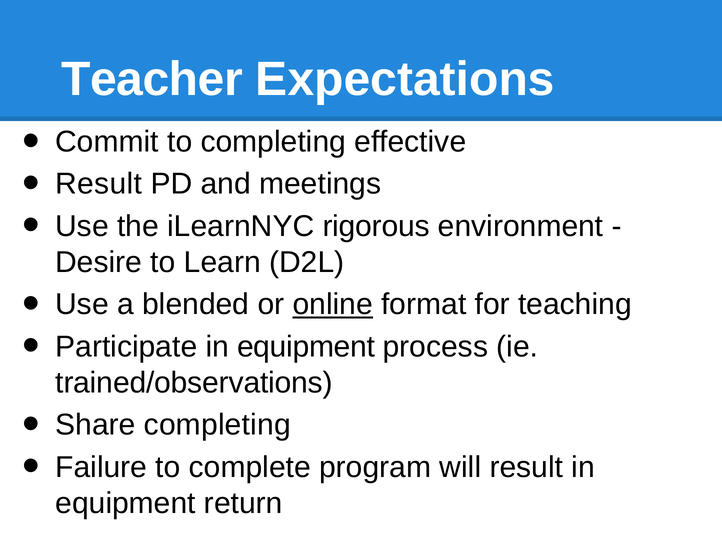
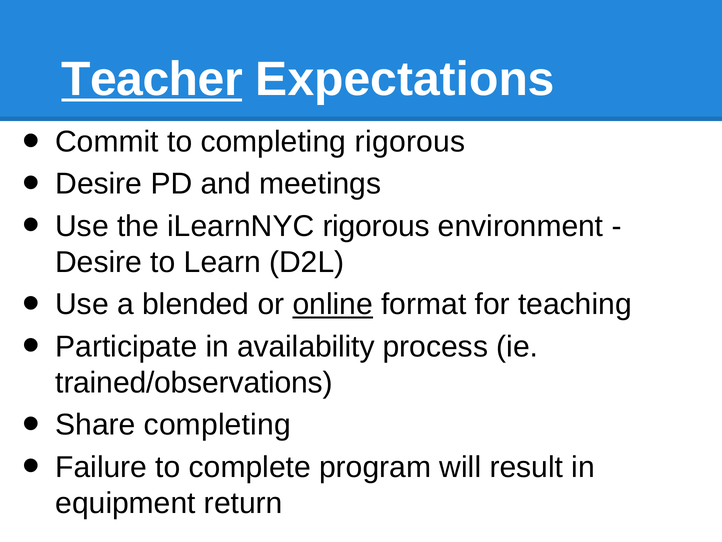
Teacher underline: none -> present
completing effective: effective -> rigorous
Result at (99, 184): Result -> Desire
Participate in equipment: equipment -> availability
